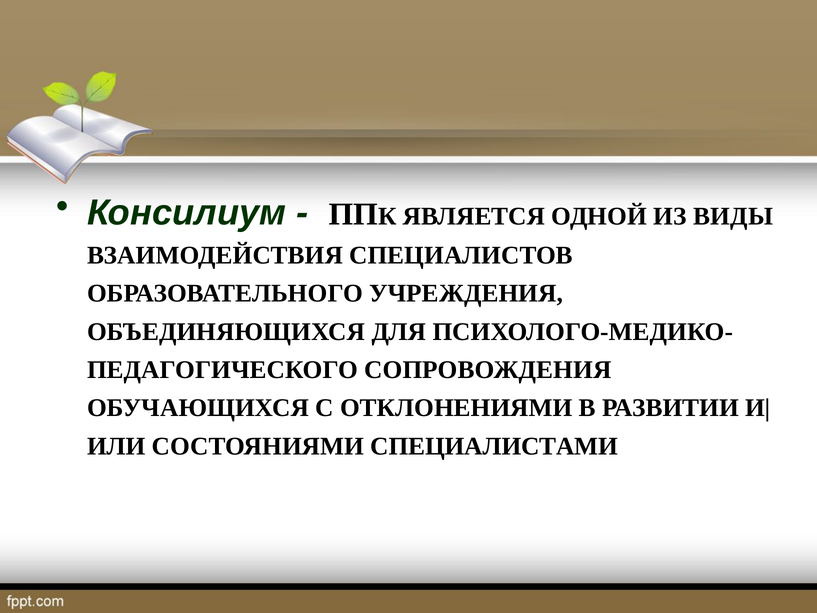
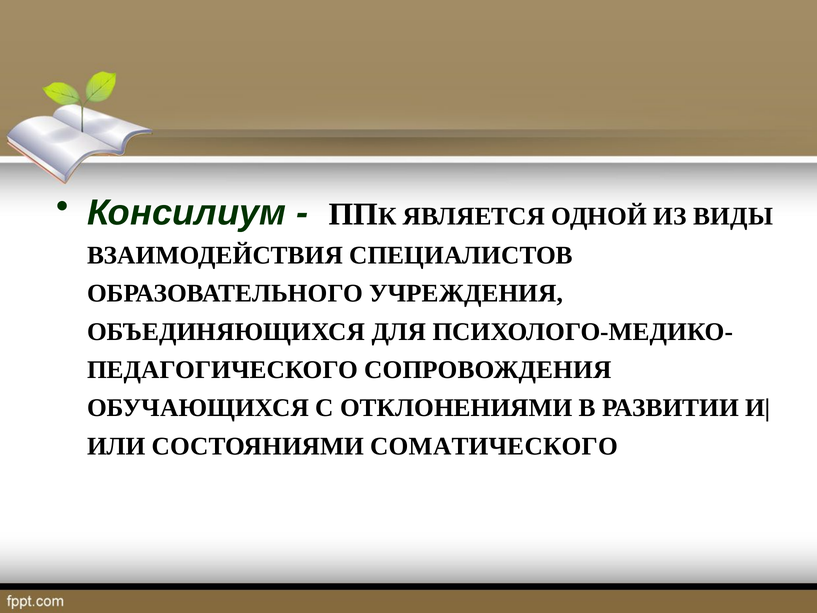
СПЕЦИАЛИСТАМИ: СПЕЦИАЛИСТАМИ -> СОМАТИЧЕСКОГО
